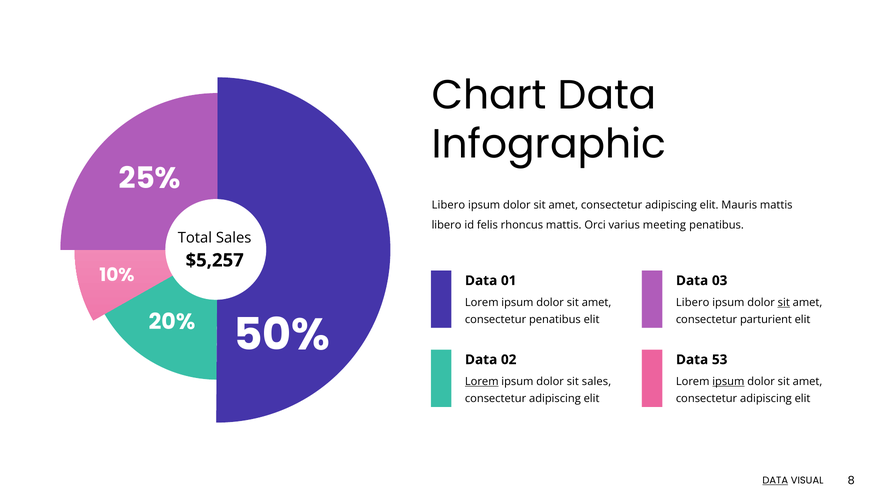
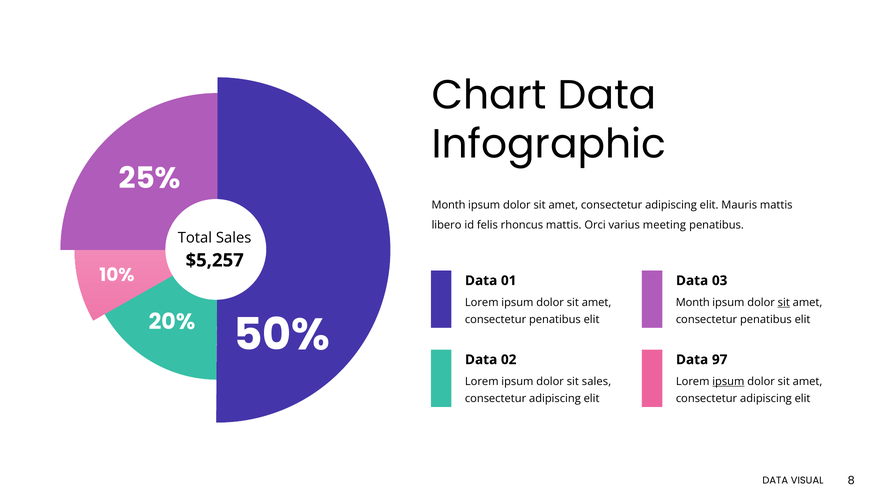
Libero at (448, 205): Libero -> Month
Libero at (693, 303): Libero -> Month
parturient at (766, 320): parturient -> penatibus
53: 53 -> 97
Lorem at (482, 382) underline: present -> none
DATA at (775, 481) underline: present -> none
